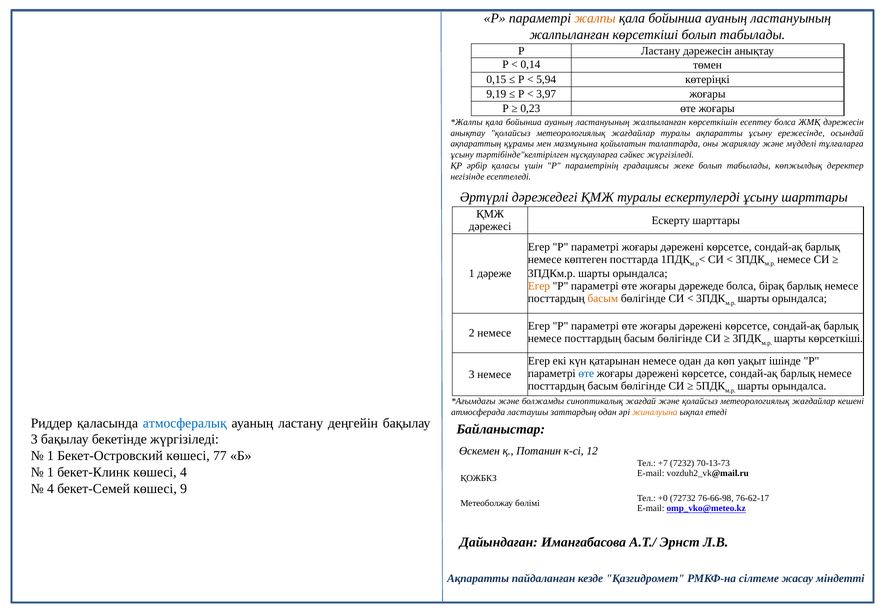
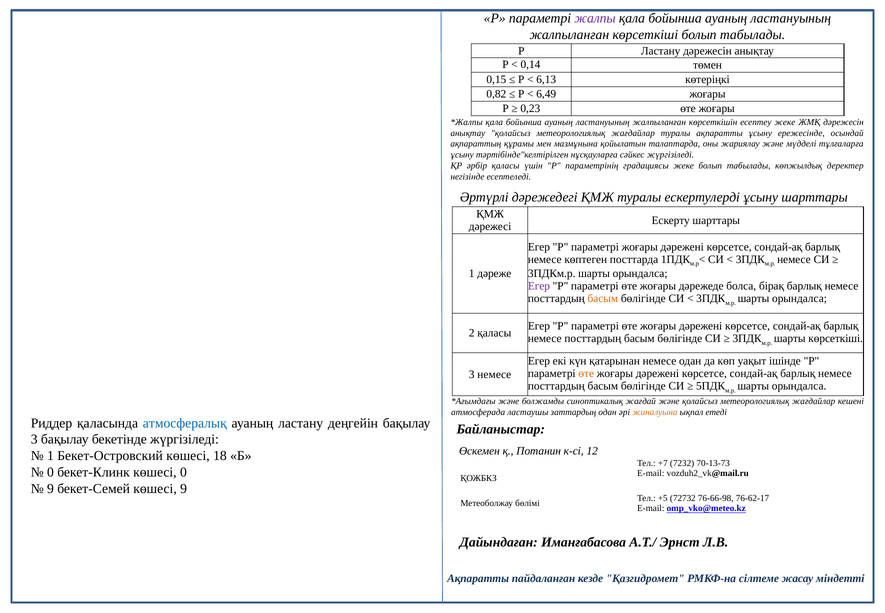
жалпы colour: orange -> purple
5,94: 5,94 -> 6,13
9,19: 9,19 -> 0,82
3,97: 3,97 -> 6,49
есептеу болса: болса -> жеке
Егер at (539, 286) colour: orange -> purple
2 немесе: немесе -> қаласы
өте at (586, 373) colour: blue -> orange
77: 77 -> 18
1 at (51, 472): 1 -> 0
көшесі 4: 4 -> 0
4 at (51, 488): 4 -> 9
+0: +0 -> +5
